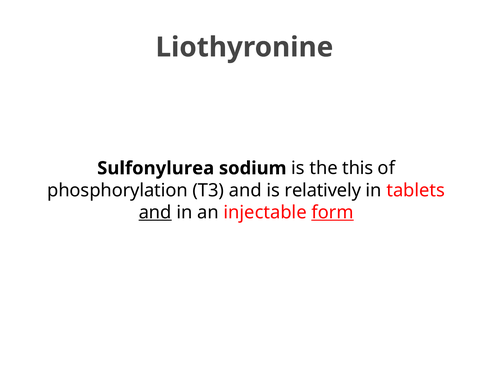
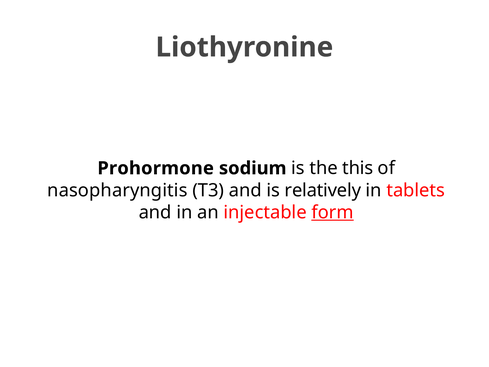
Sulfonylurea: Sulfonylurea -> Prohormone
phosphorylation: phosphorylation -> nasopharyngitis
and at (155, 212) underline: present -> none
